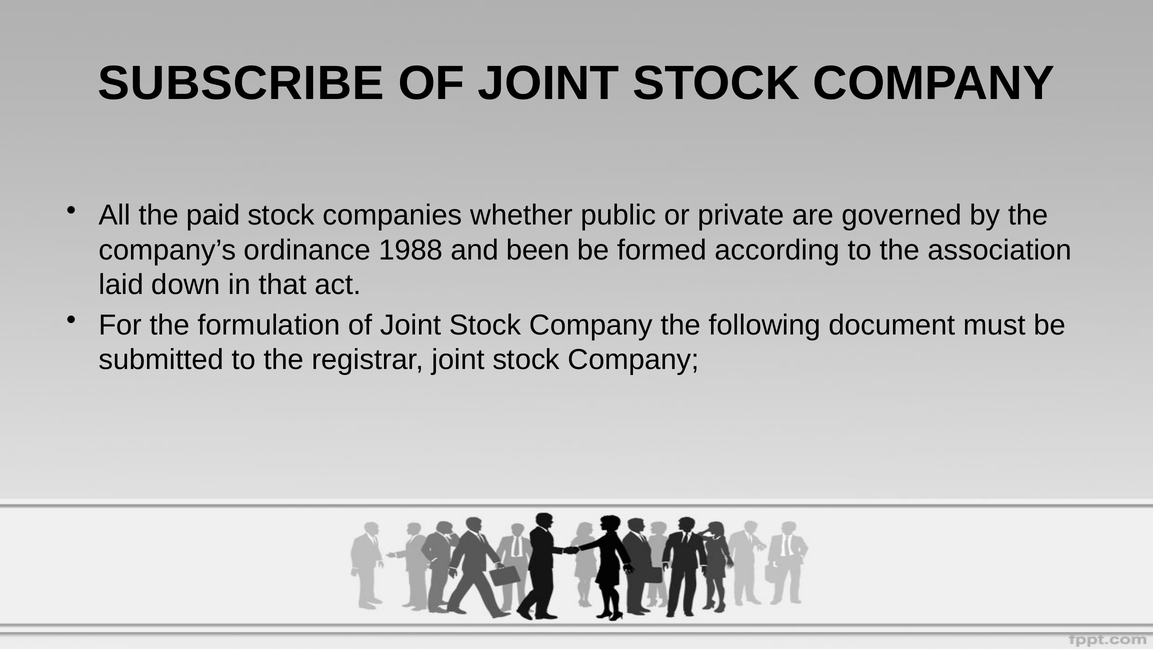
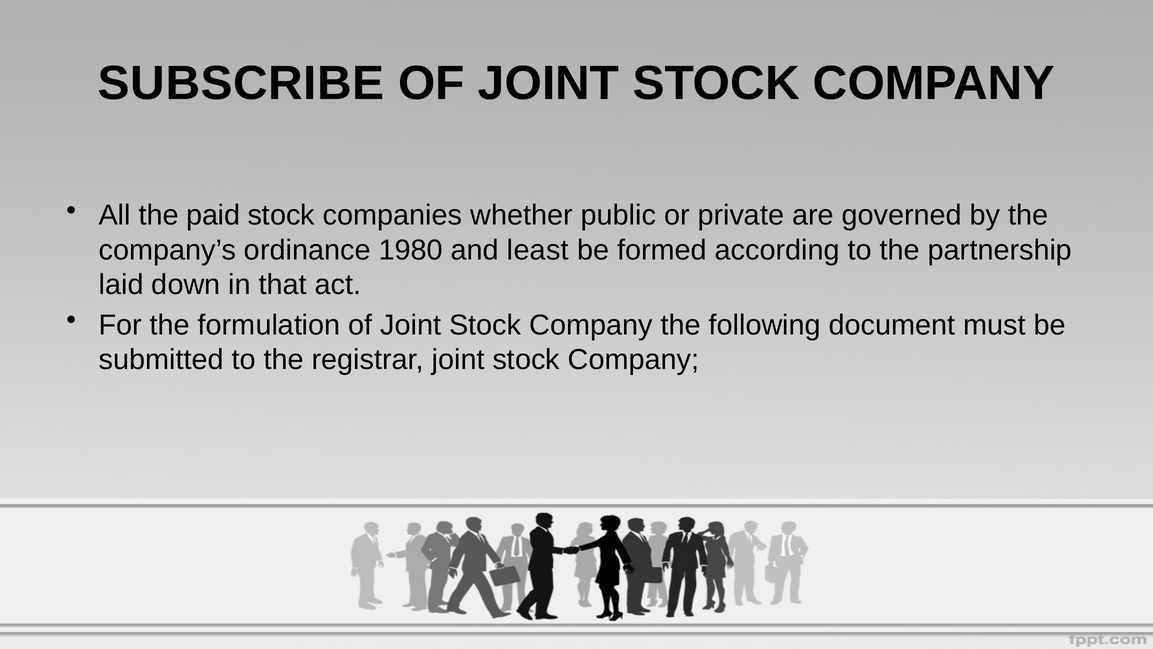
1988: 1988 -> 1980
been: been -> least
association: association -> partnership
